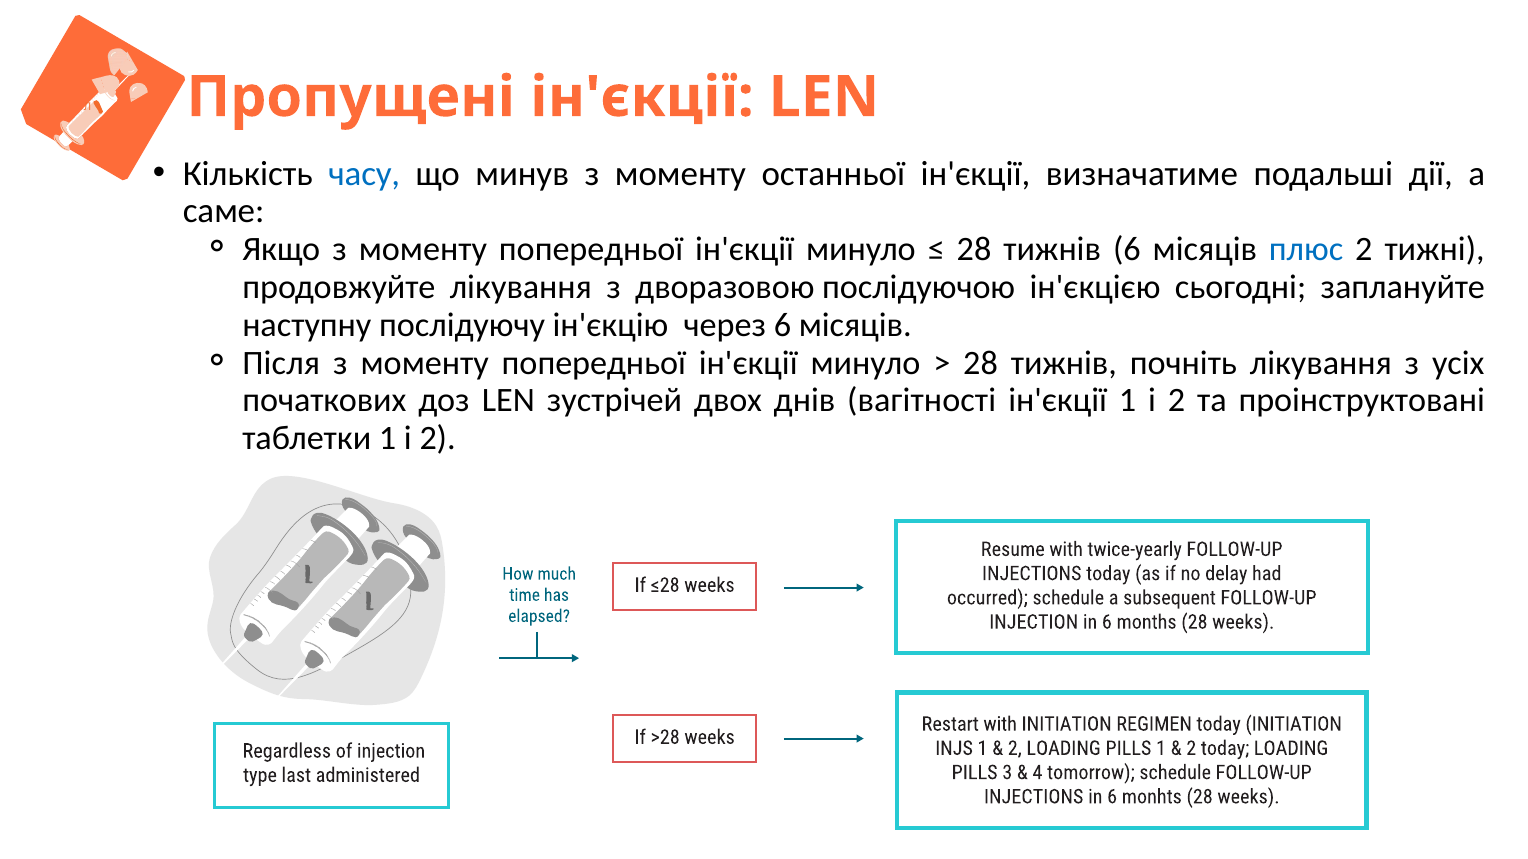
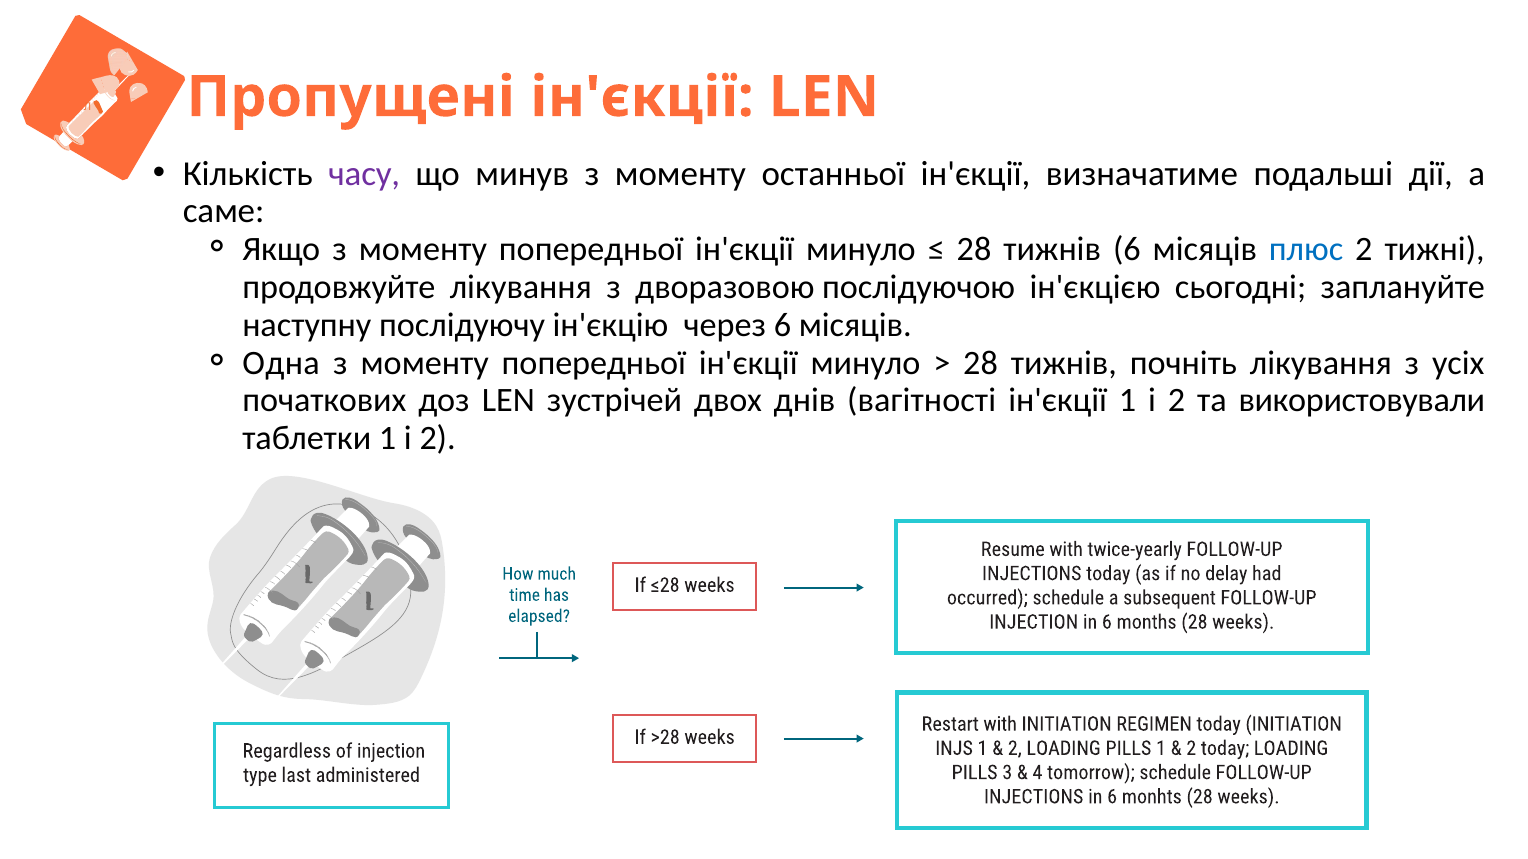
часу colour: blue -> purple
Після: Після -> Одна
проінструктовані: проінструктовані -> використовували
